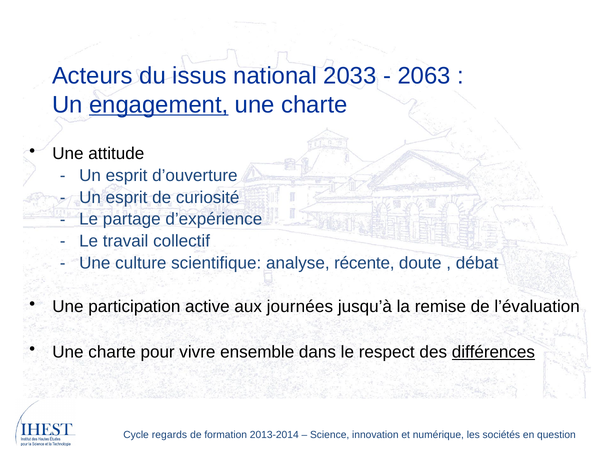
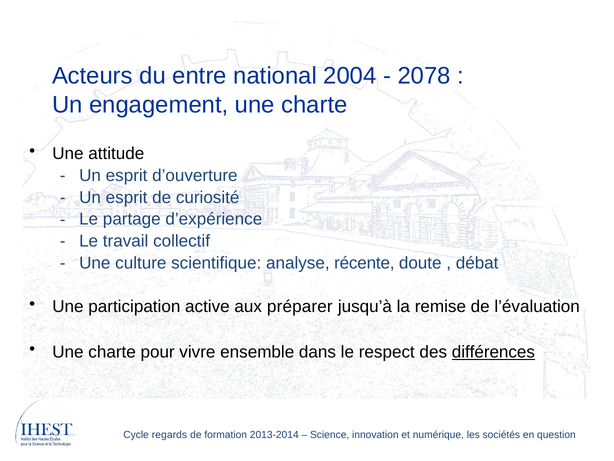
issus: issus -> entre
2033: 2033 -> 2004
2063: 2063 -> 2078
engagement underline: present -> none
journées: journées -> préparer
